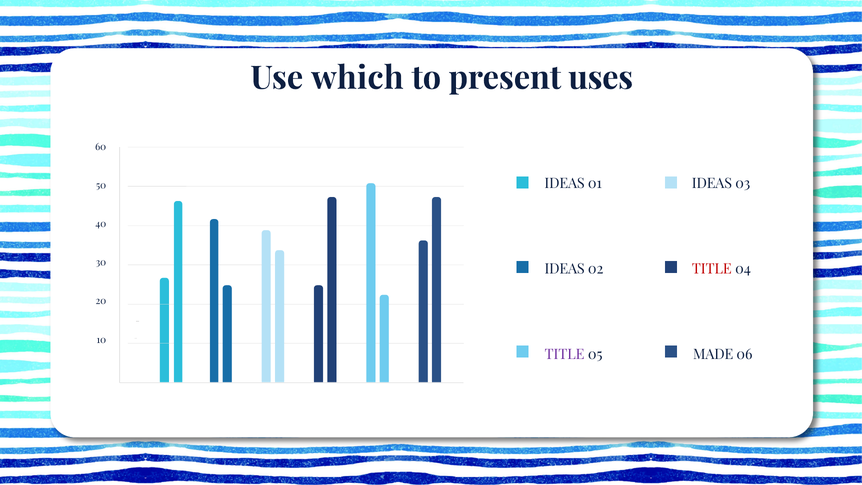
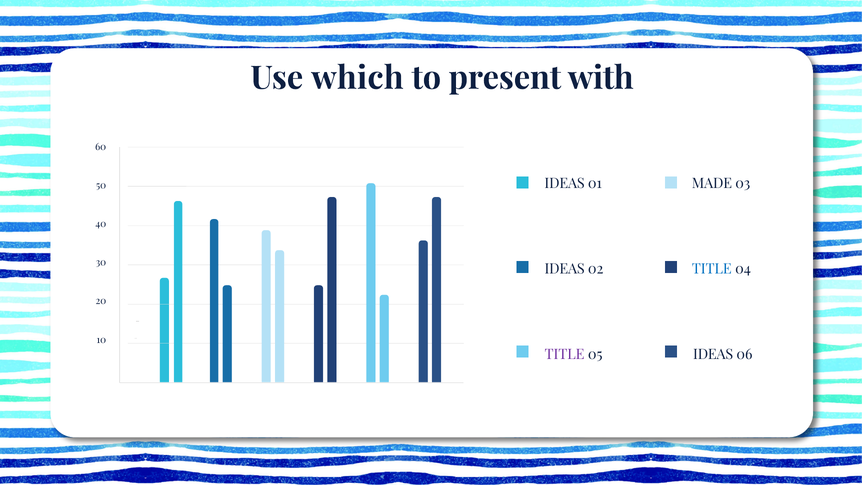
uses: uses -> with
IDEAS at (712, 184): IDEAS -> MADE
TITLE at (712, 269) colour: red -> blue
05 MADE: MADE -> IDEAS
